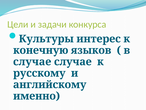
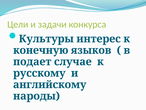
случае at (32, 61): случае -> подает
именно: именно -> народы
